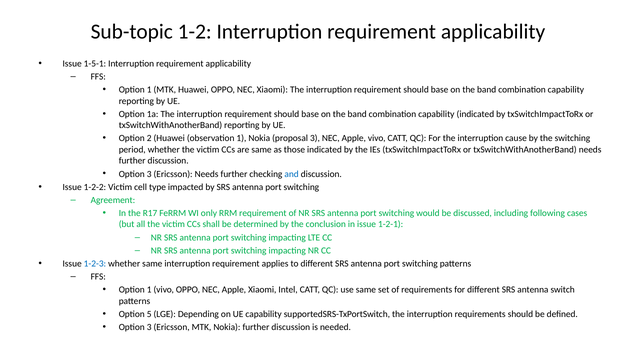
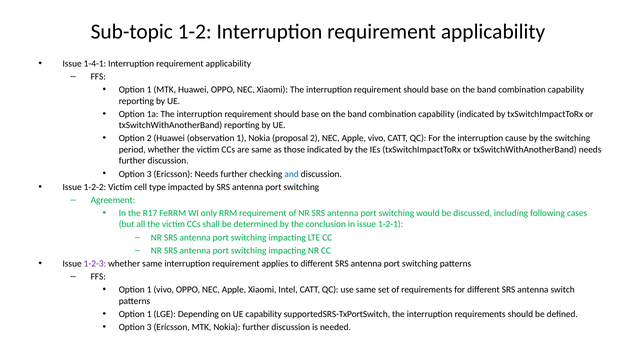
1-5-1: 1-5-1 -> 1-4-1
proposal 3: 3 -> 2
1-2-3 colour: blue -> purple
5 at (149, 314): 5 -> 1
